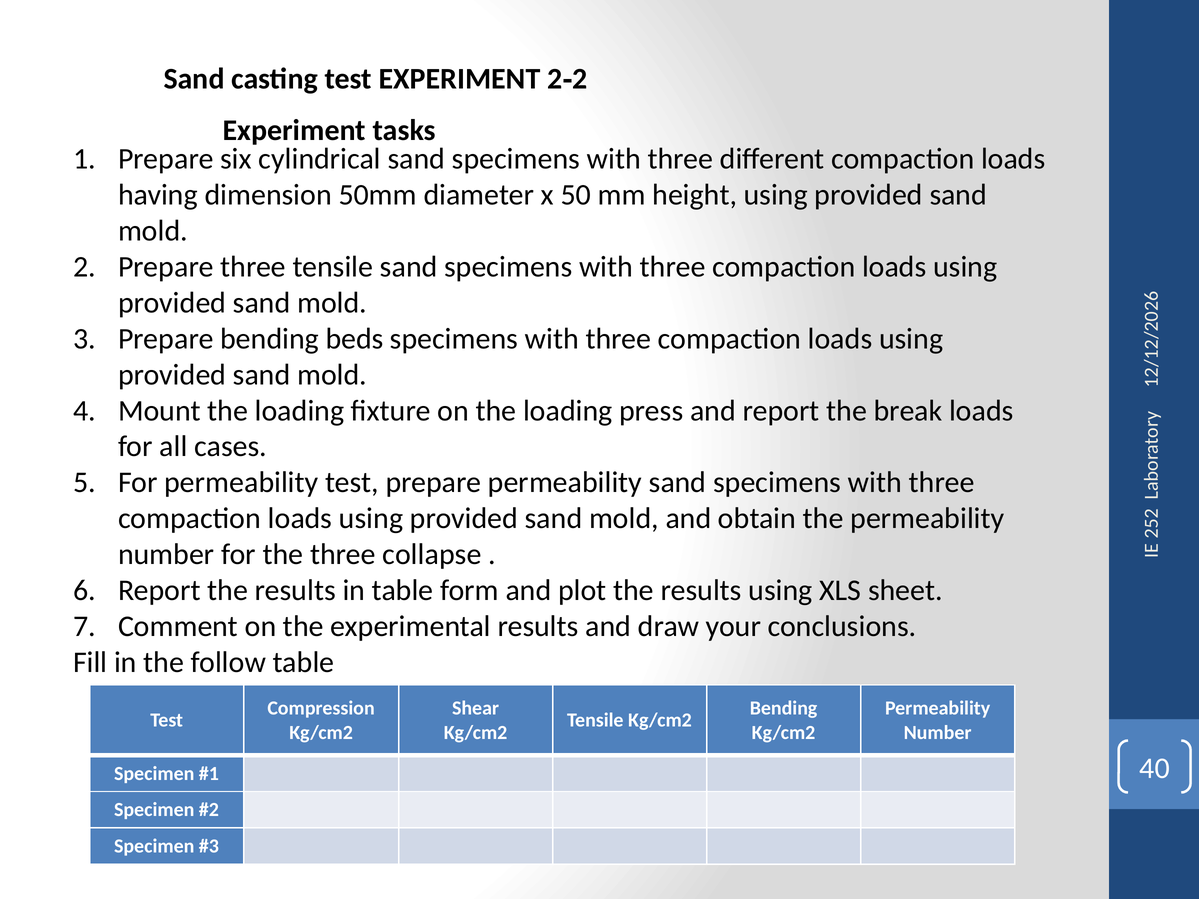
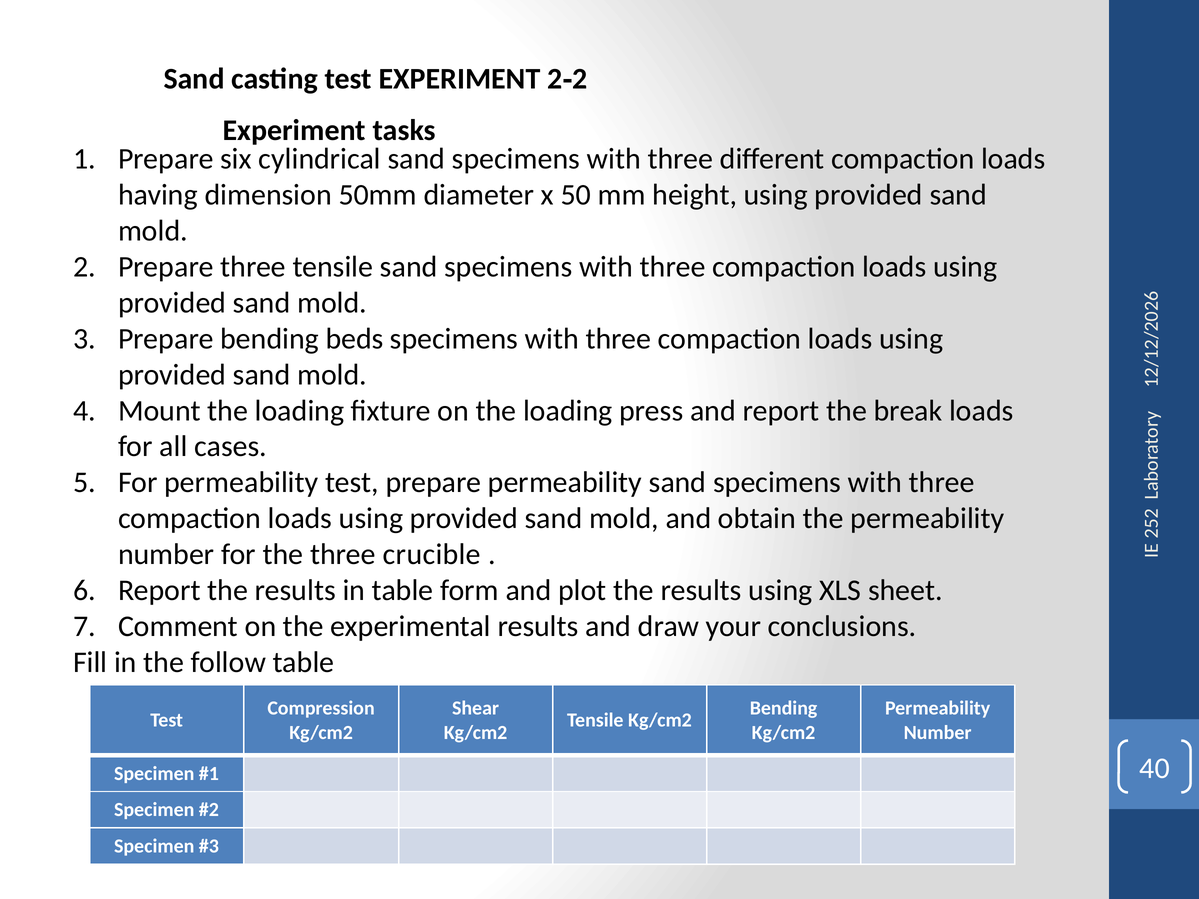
collapse: collapse -> crucible
